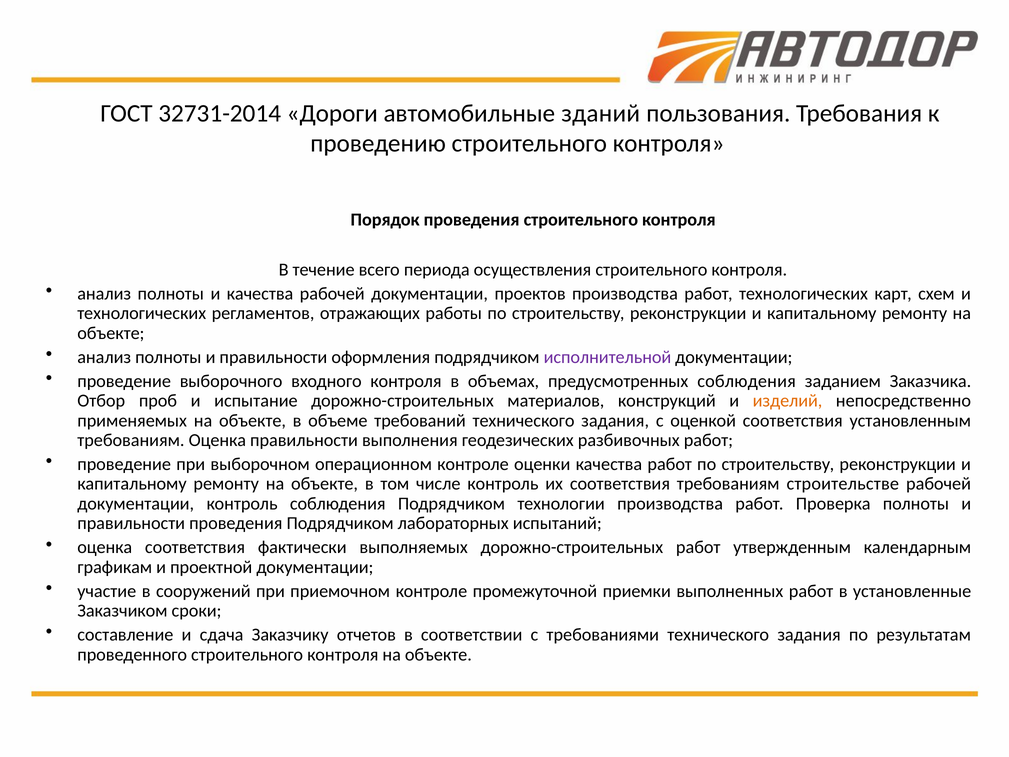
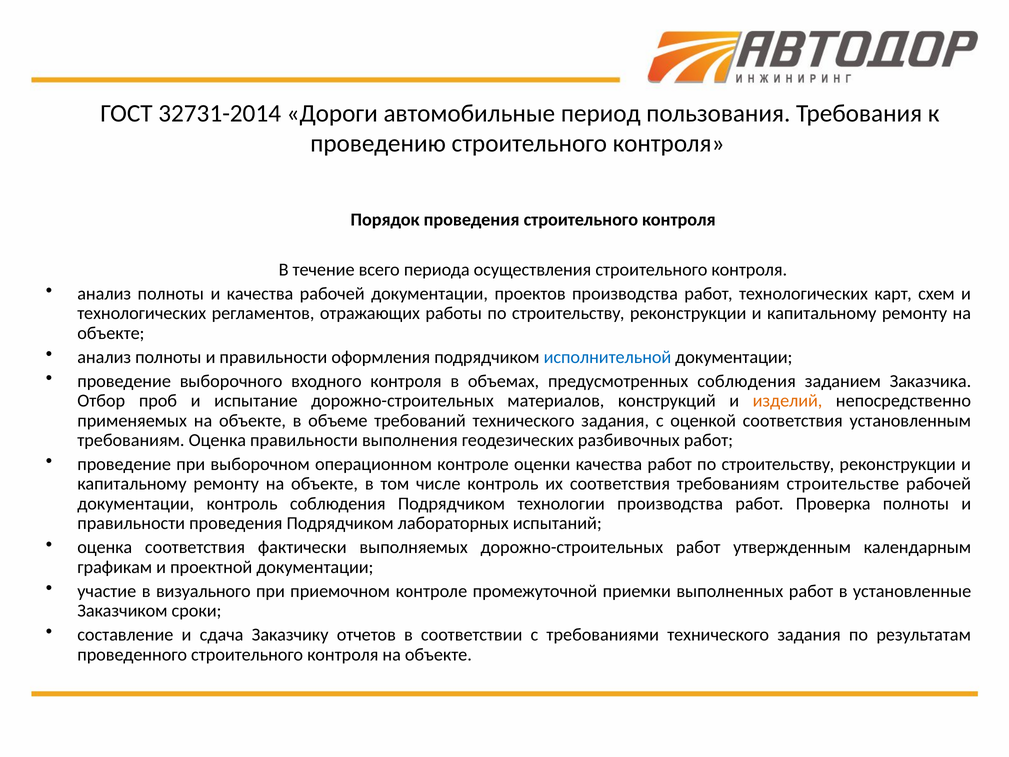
зданий: зданий -> период
исполнительной colour: purple -> blue
сооружений: сооружений -> визуального
